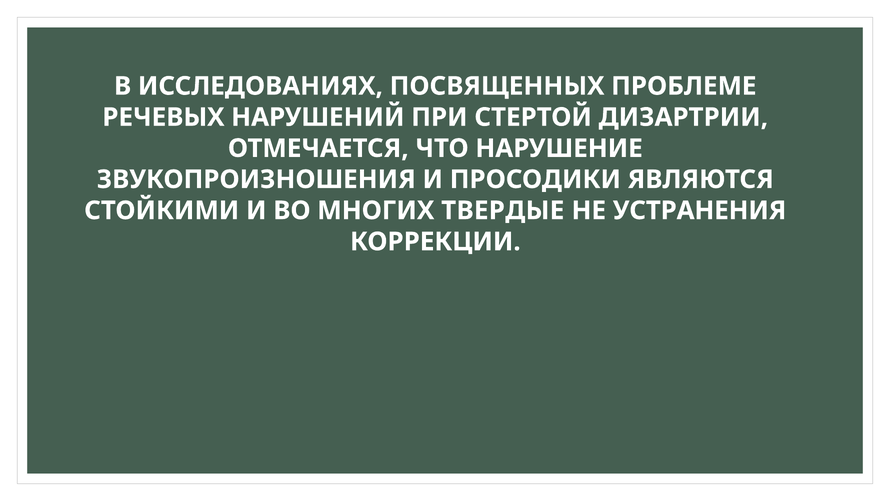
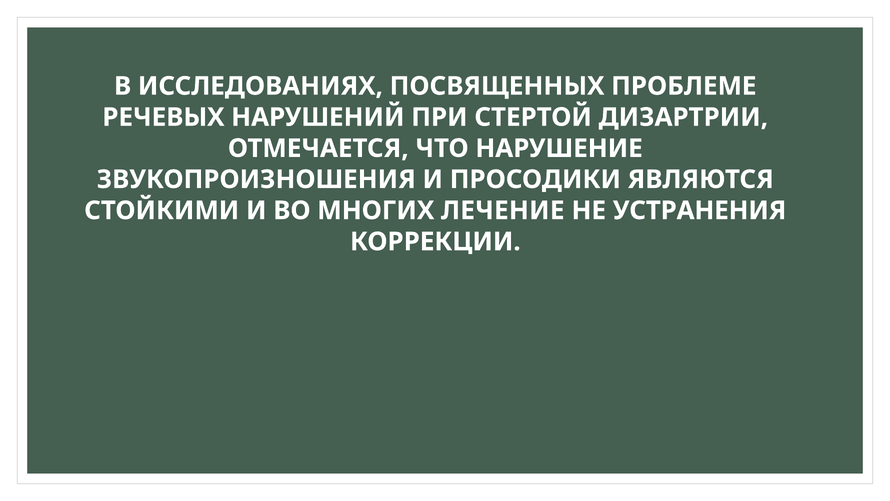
ТВЕРДЫЕ: ТВЕРДЫЕ -> ЛЕЧЕНИЕ
